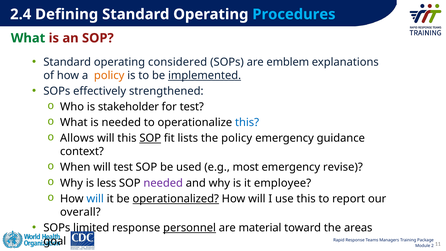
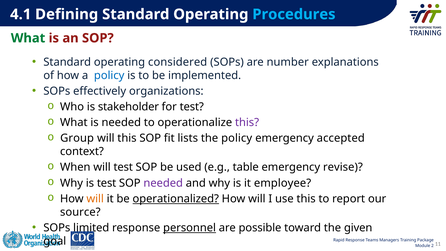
2.4: 2.4 -> 4.1
emblem: emblem -> number
policy at (109, 75) colour: orange -> blue
implemented underline: present -> none
strengthened: strengthened -> organizations
this at (247, 122) colour: blue -> purple
Allows: Allows -> Group
SOP at (150, 138) underline: present -> none
guidance: guidance -> accepted
most: most -> table
is less: less -> test
will at (95, 199) colour: blue -> orange
overall: overall -> source
material: material -> possible
areas: areas -> given
